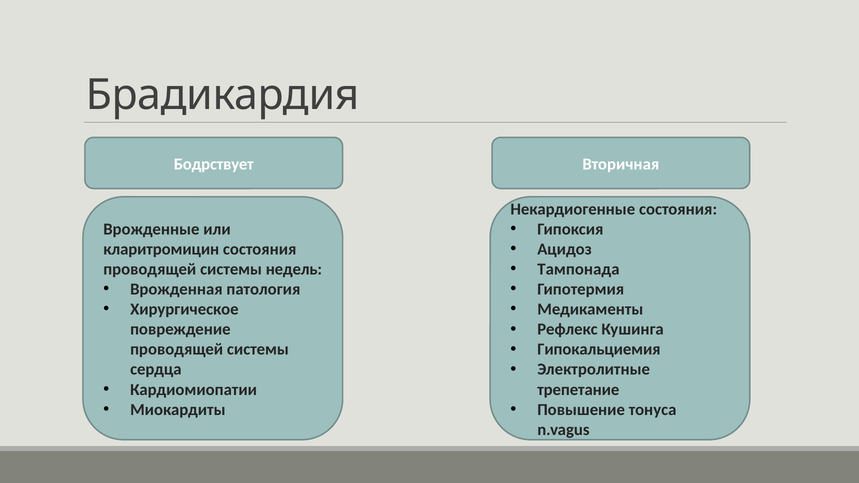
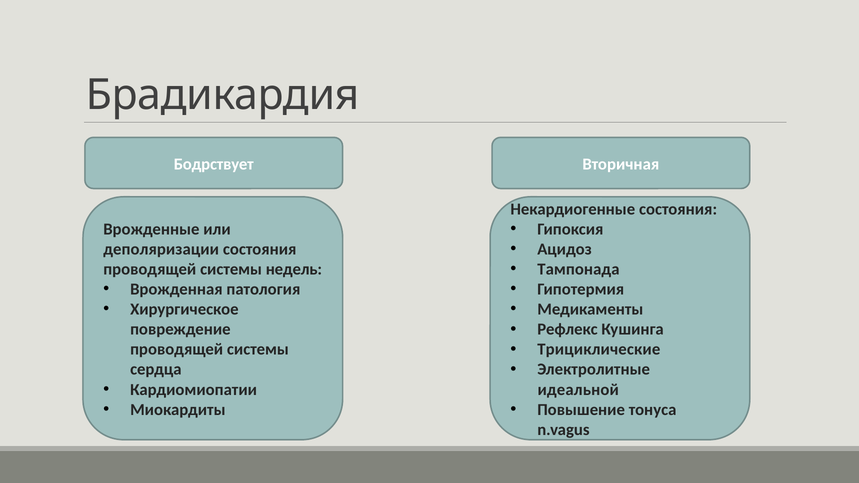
кларитромицин: кларитромицин -> деполяризации
Гипокальциемия: Гипокальциемия -> Трициклические
трепетание: трепетание -> идеальной
